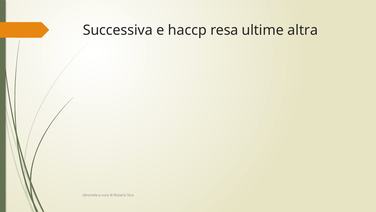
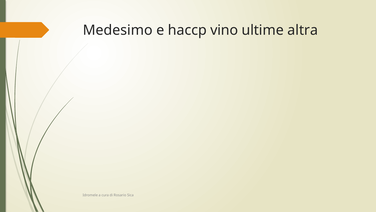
Successiva: Successiva -> Medesimo
resa: resa -> vino
